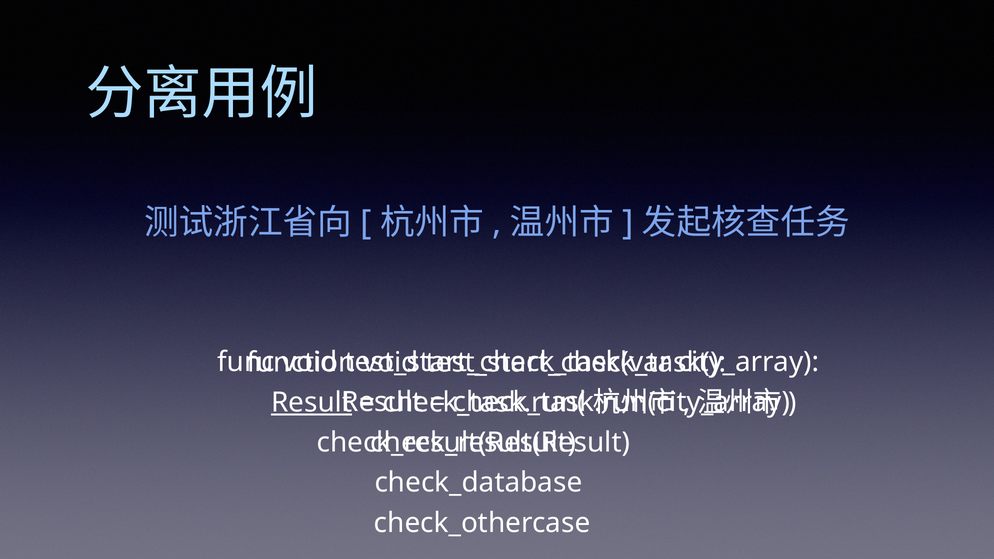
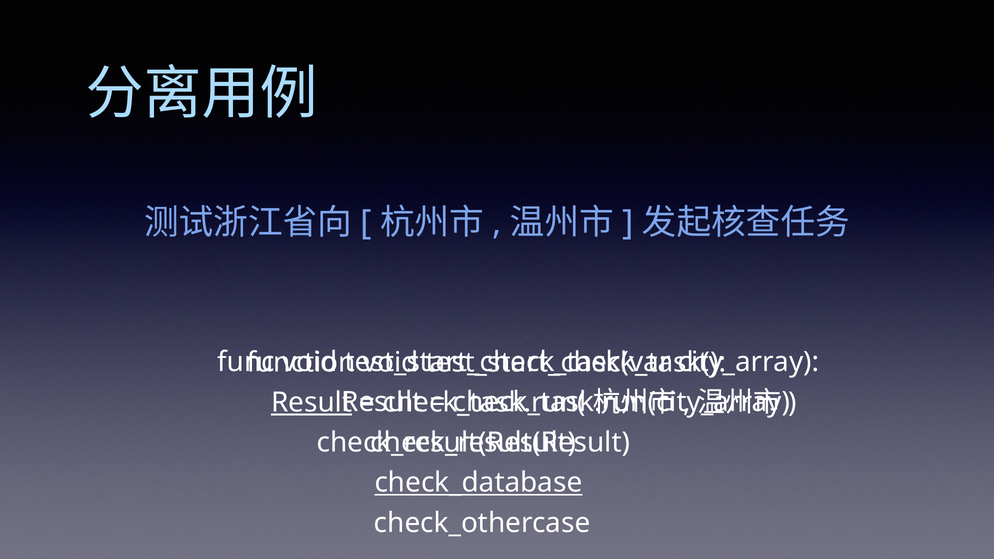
check_database underline: none -> present
